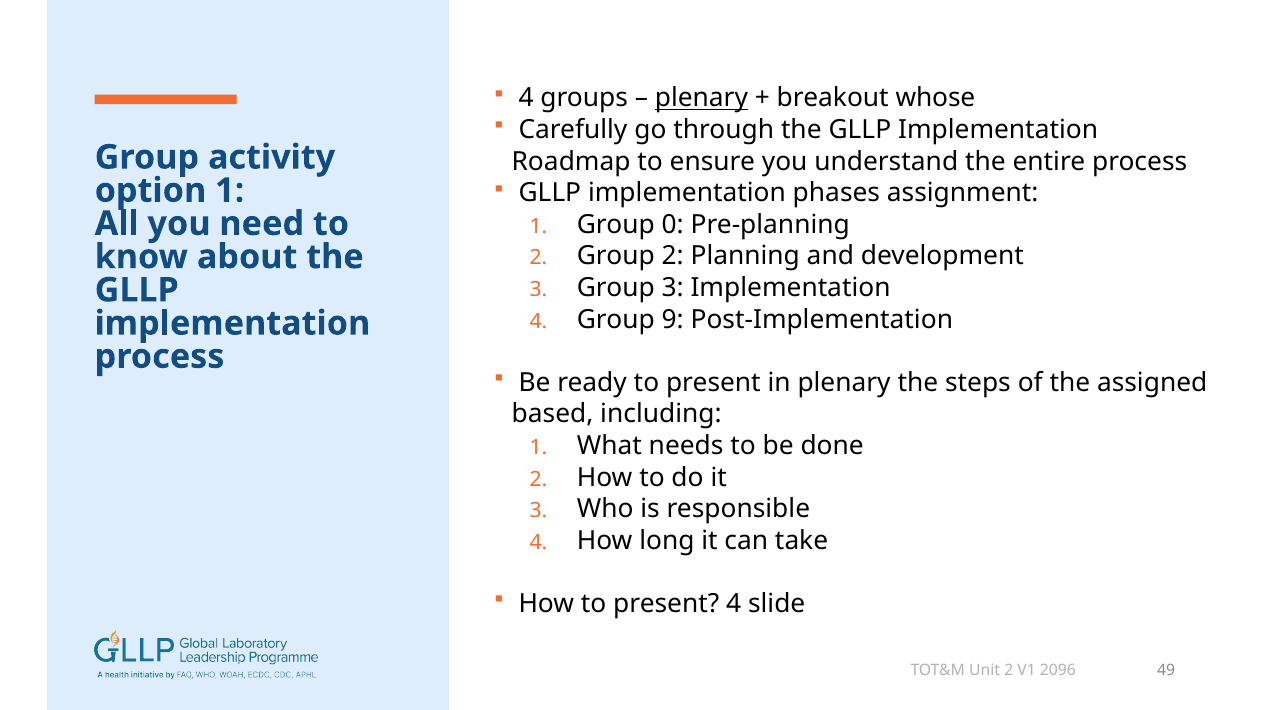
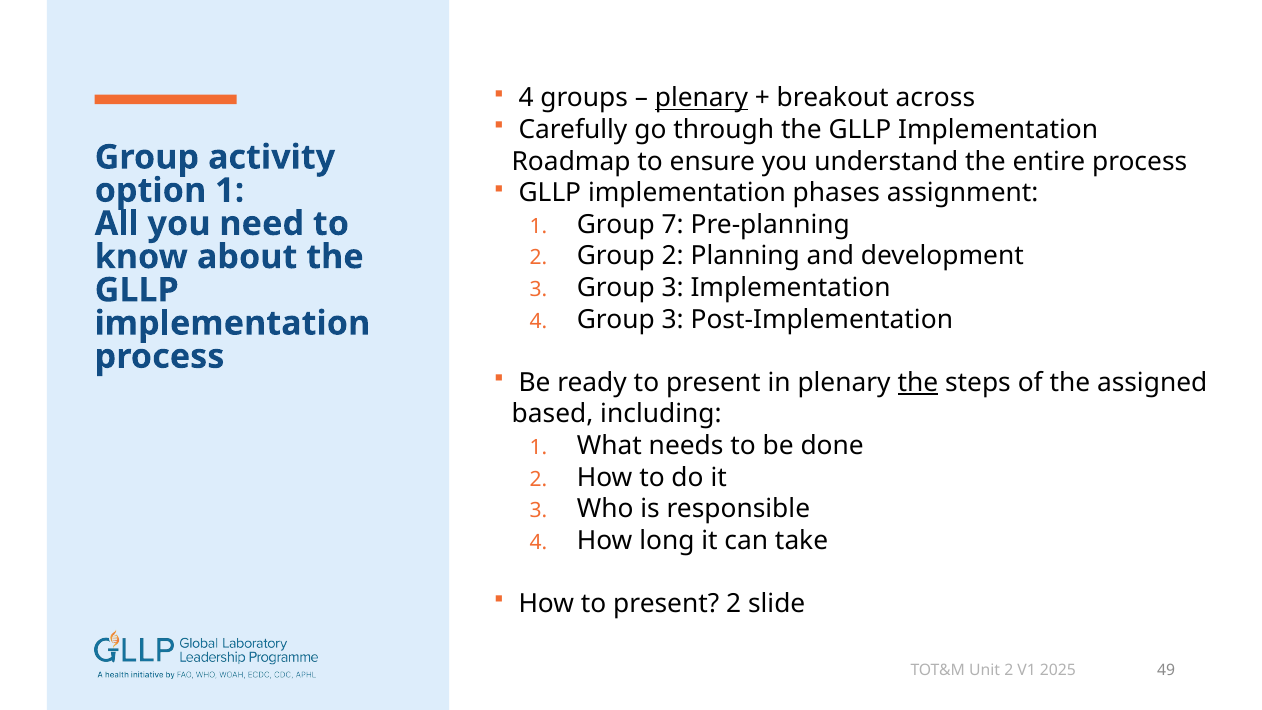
whose: whose -> across
0: 0 -> 7
4 Group 9: 9 -> 3
the at (918, 383) underline: none -> present
present 4: 4 -> 2
2096: 2096 -> 2025
